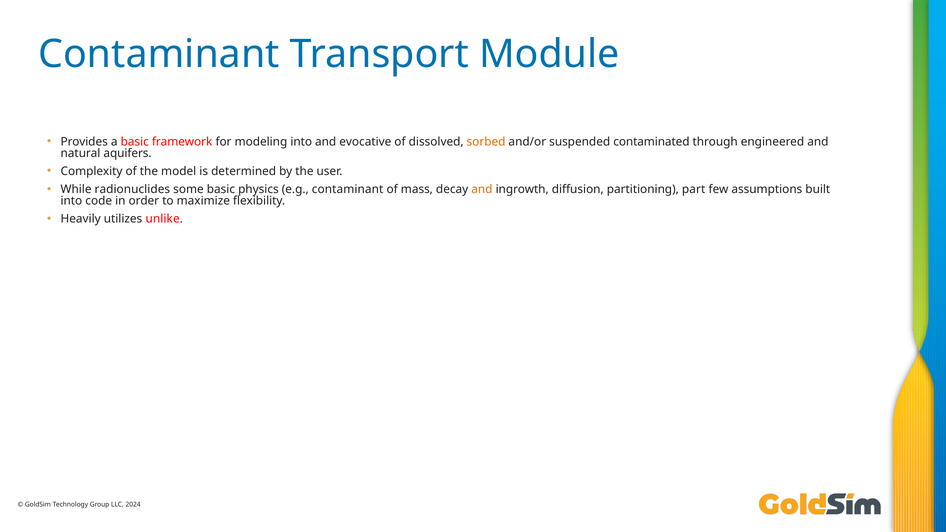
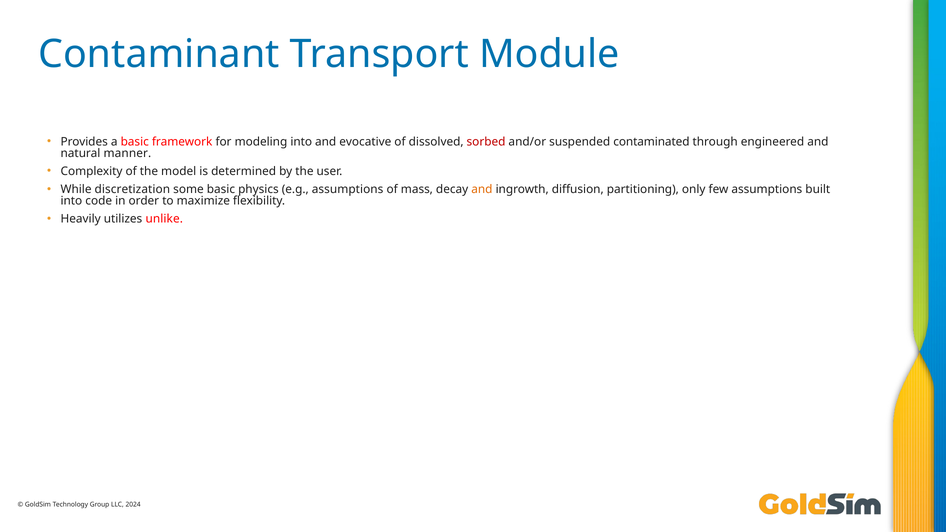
sorbed colour: orange -> red
aquifers: aquifers -> manner
radionuclides: radionuclides -> discretization
e.g contaminant: contaminant -> assumptions
part: part -> only
